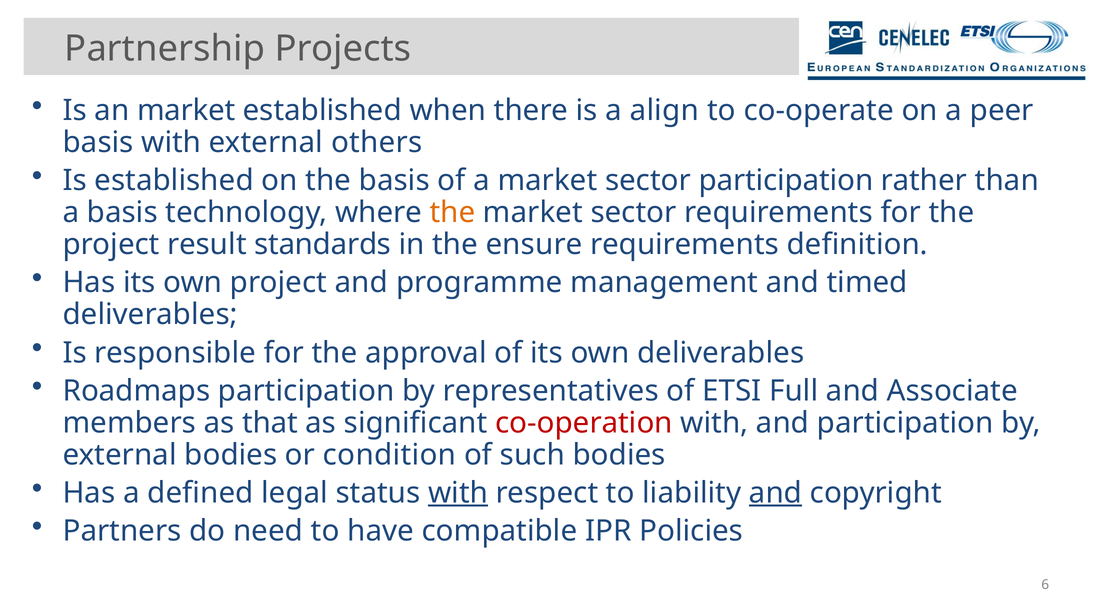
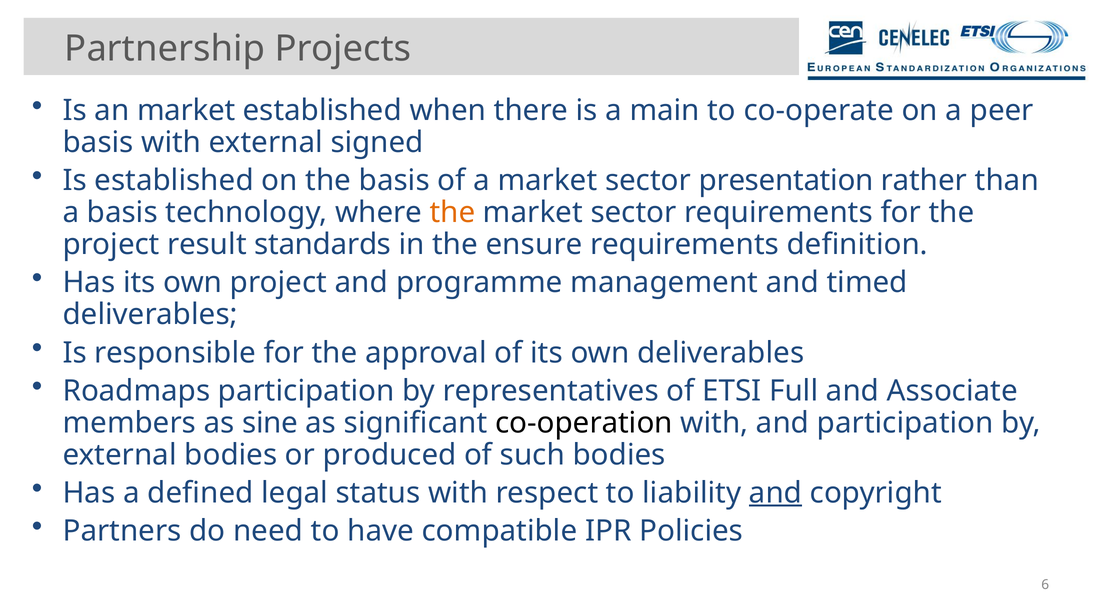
align: align -> main
others: others -> signed
sector participation: participation -> presentation
that: that -> sine
co-operation colour: red -> black
condition: condition -> produced
with at (458, 493) underline: present -> none
